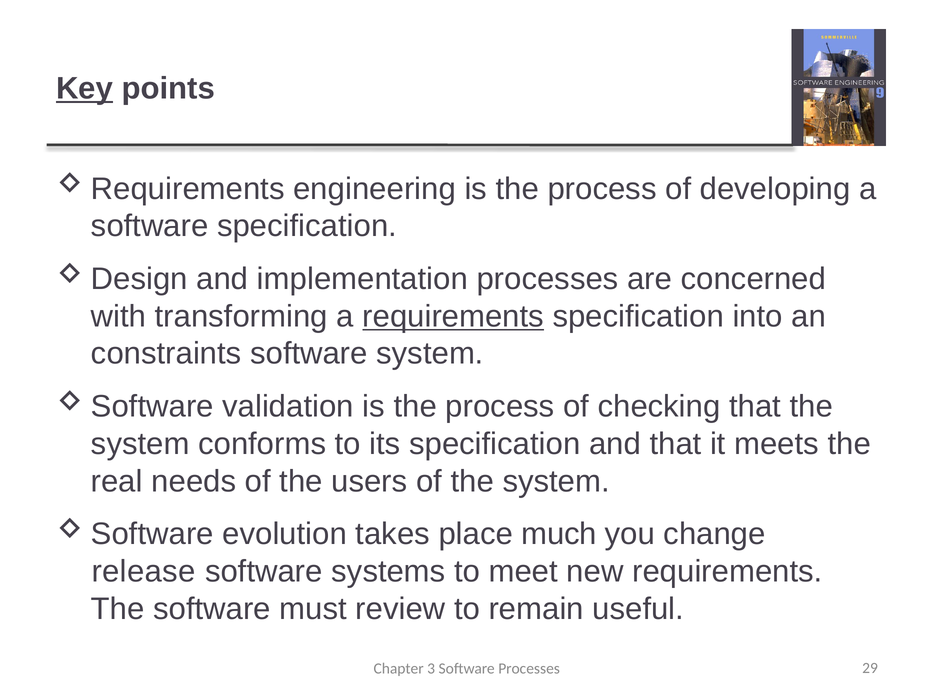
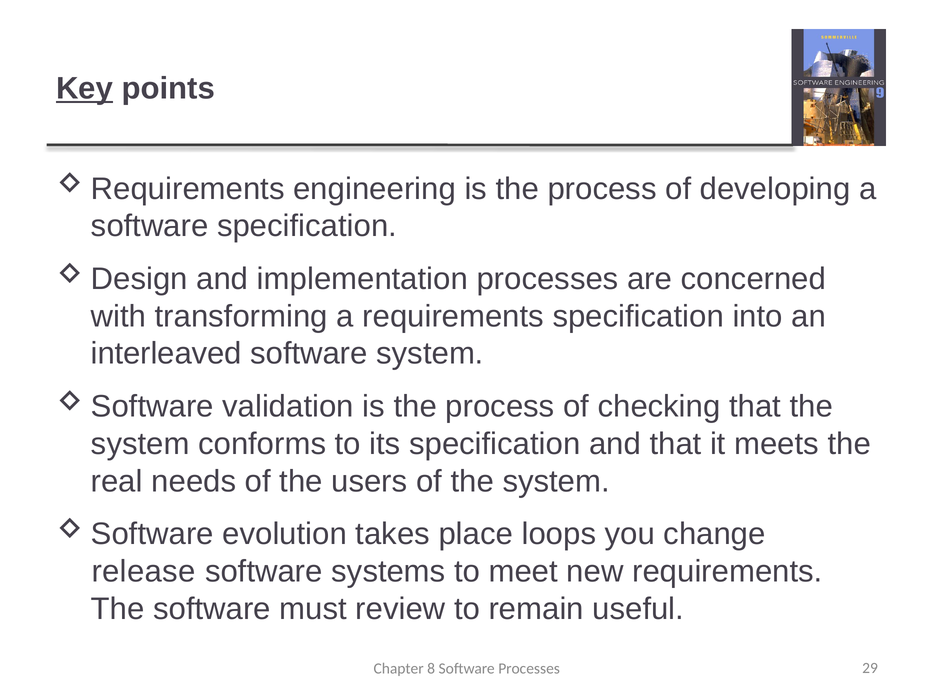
requirements at (453, 317) underline: present -> none
constraints: constraints -> interleaved
much: much -> loops
3: 3 -> 8
